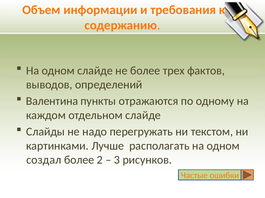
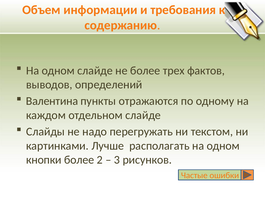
создал: создал -> кнопки
